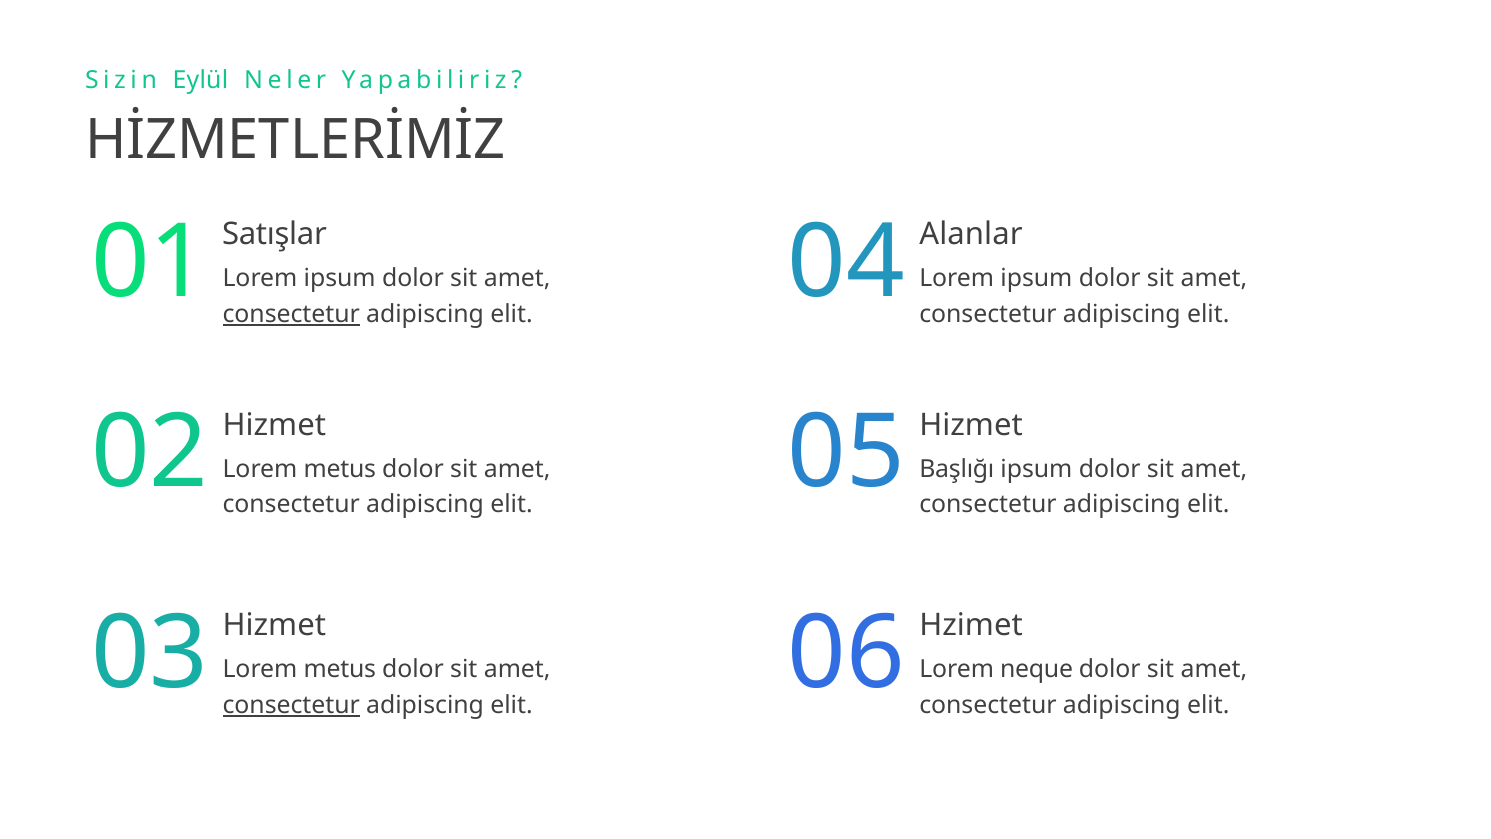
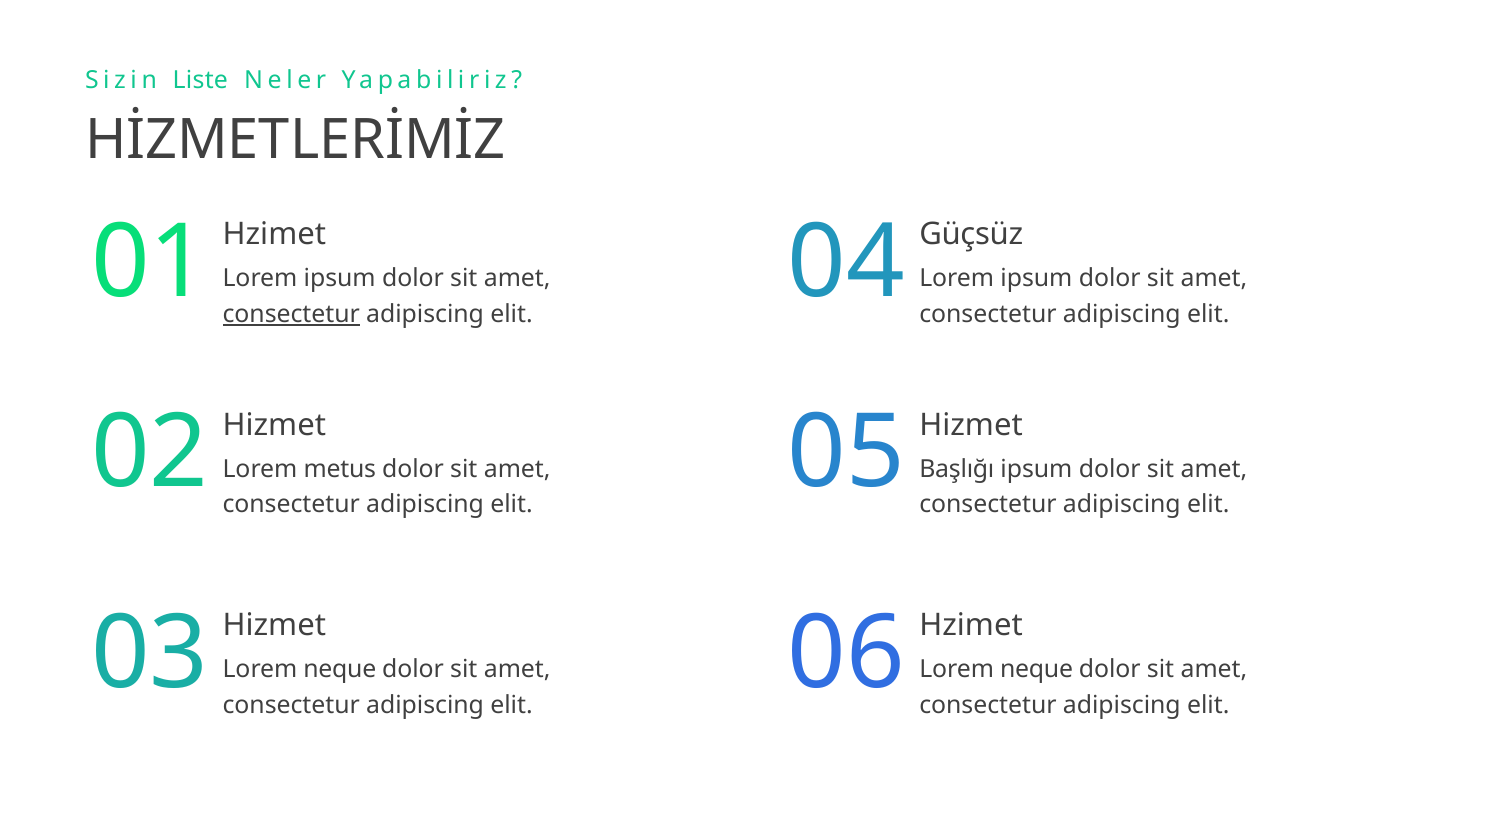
Eylül: Eylül -> Liste
01 Satışlar: Satışlar -> Hzimet
Alanlar: Alanlar -> Güçsüz
metus at (340, 669): metus -> neque
consectetur at (291, 705) underline: present -> none
